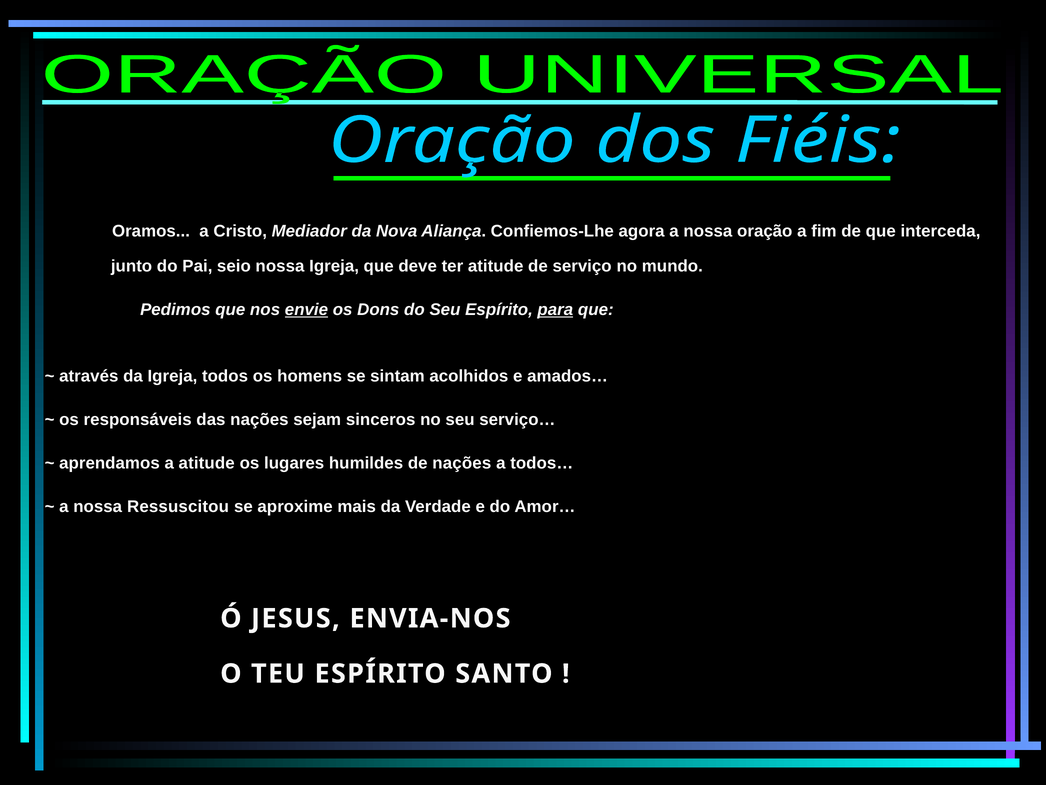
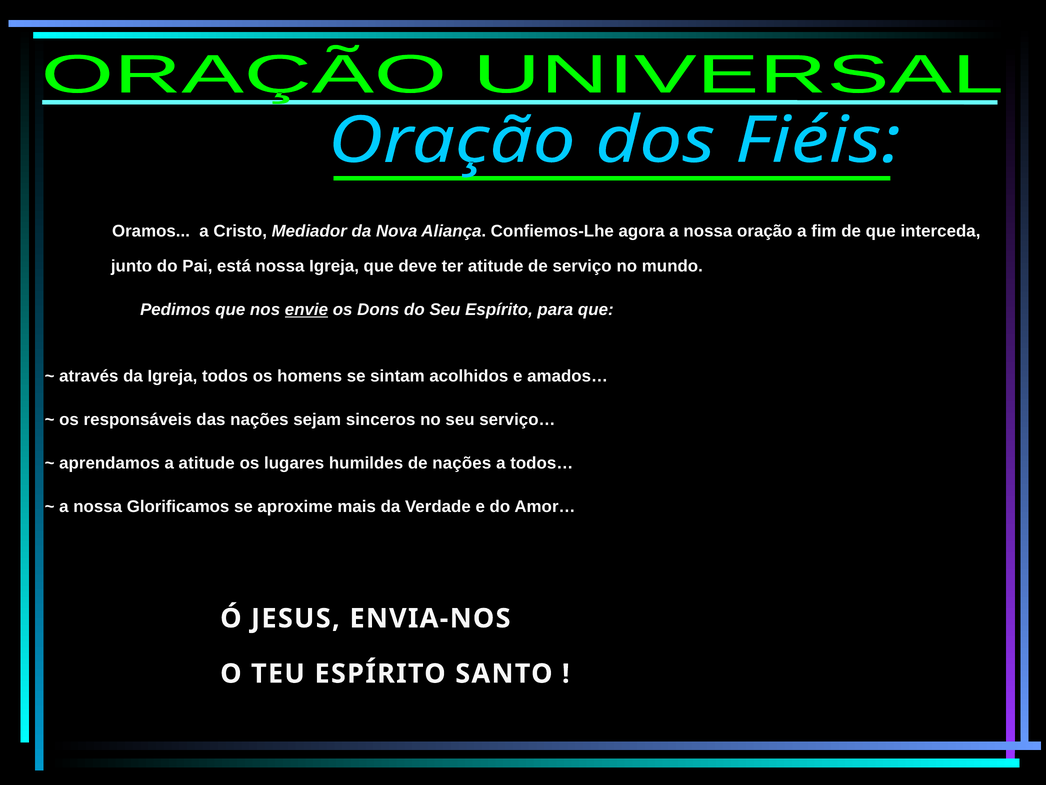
seio: seio -> está
para underline: present -> none
Ressuscitou: Ressuscitou -> Glorificamos
